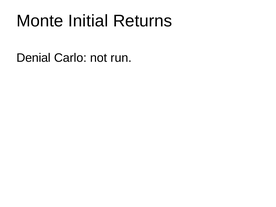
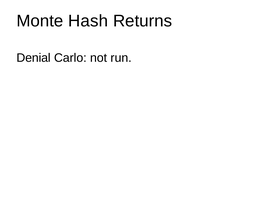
Initial: Initial -> Hash
